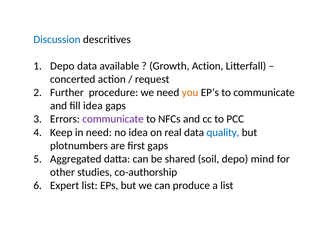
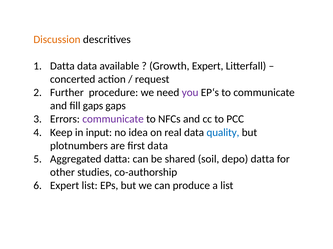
Discussion colour: blue -> orange
Depo at (62, 66): Depo -> Datta
Growth Action: Action -> Expert
you colour: orange -> purple
fill idea: idea -> gaps
in need: need -> input
first gaps: gaps -> data
depo mind: mind -> datta
